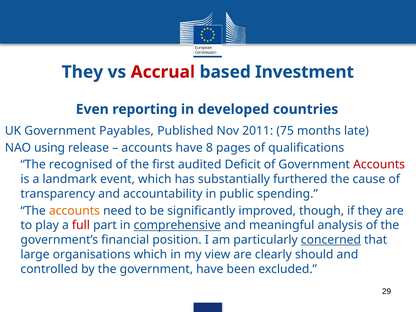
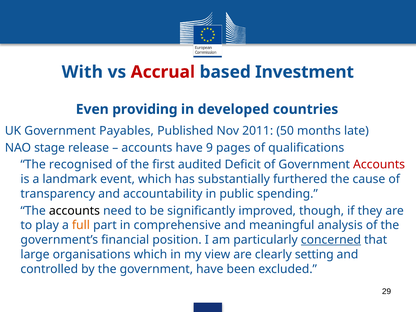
They at (82, 72): They -> With
reporting: reporting -> providing
75: 75 -> 50
using: using -> stage
8: 8 -> 9
accounts at (74, 211) colour: orange -> black
full colour: red -> orange
comprehensive underline: present -> none
should: should -> setting
